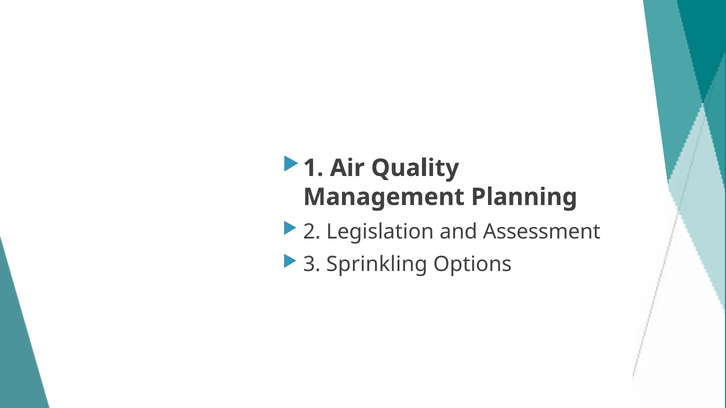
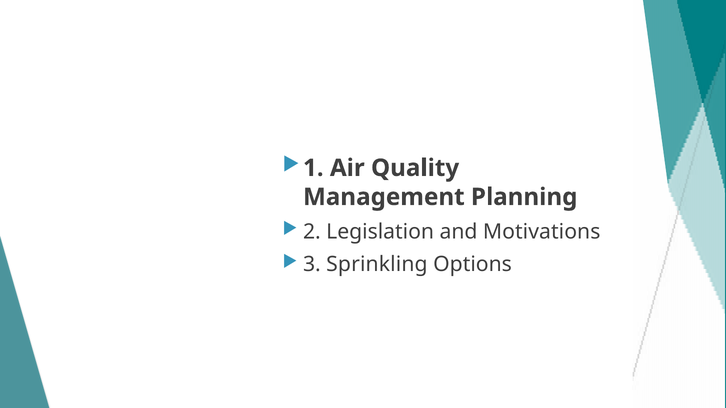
Assessment: Assessment -> Motivations
